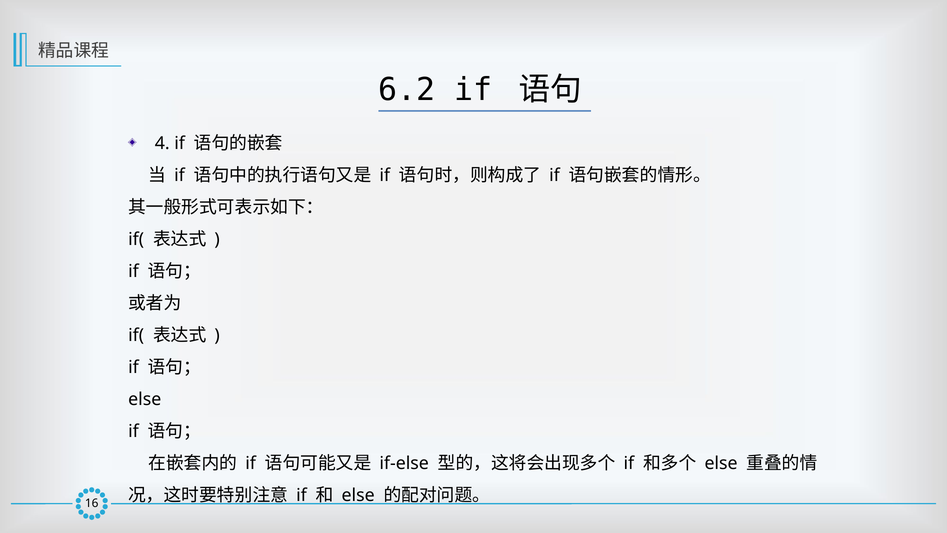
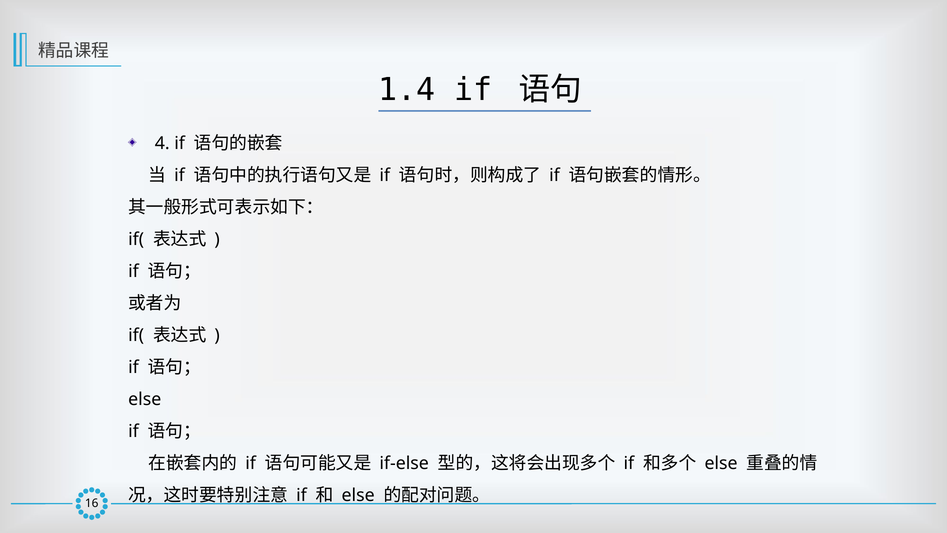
6.2: 6.2 -> 1.4
